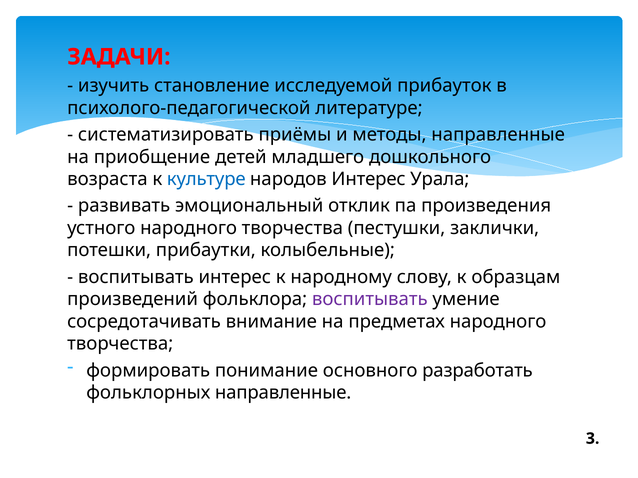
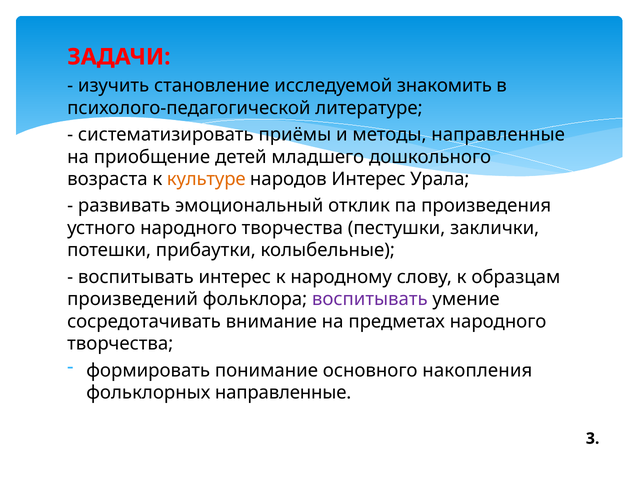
прибауток: прибауток -> знакомить
культуре colour: blue -> orange
разработать: разработать -> накопления
